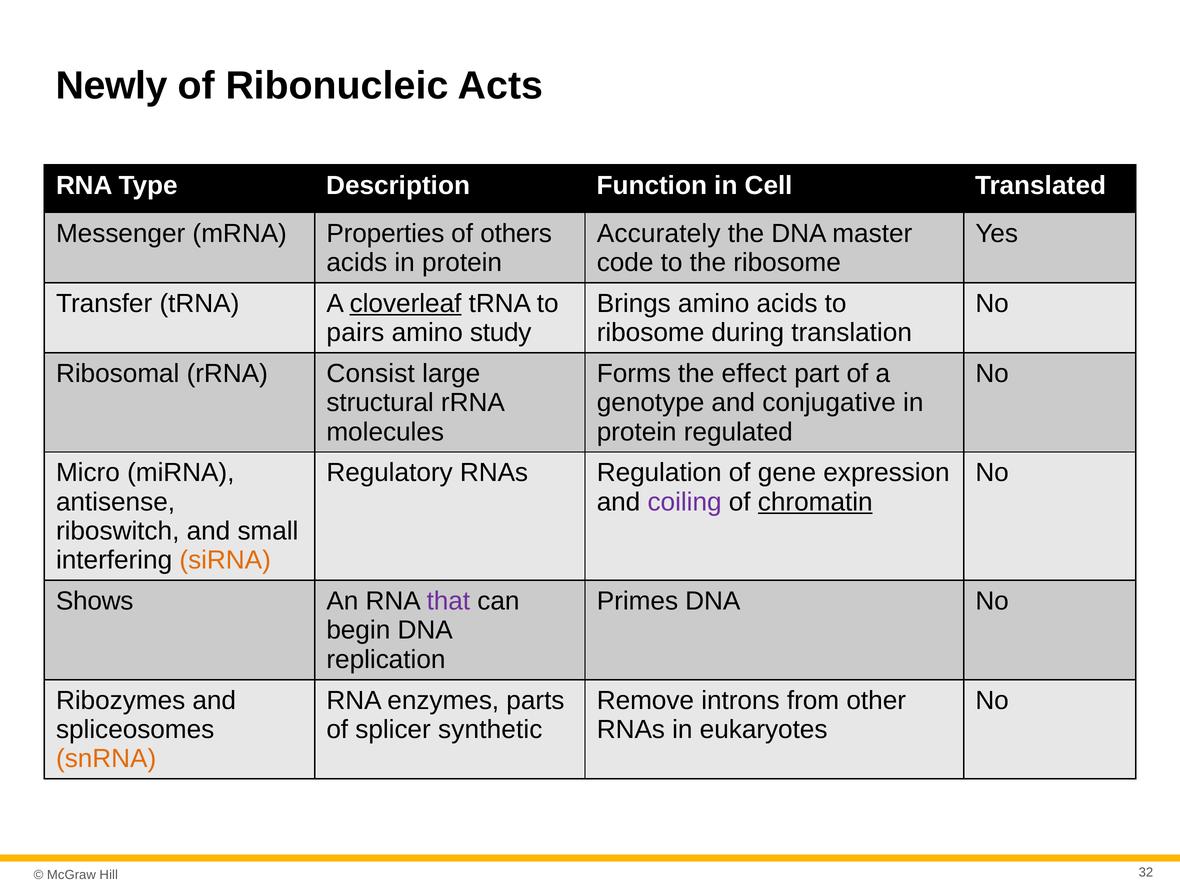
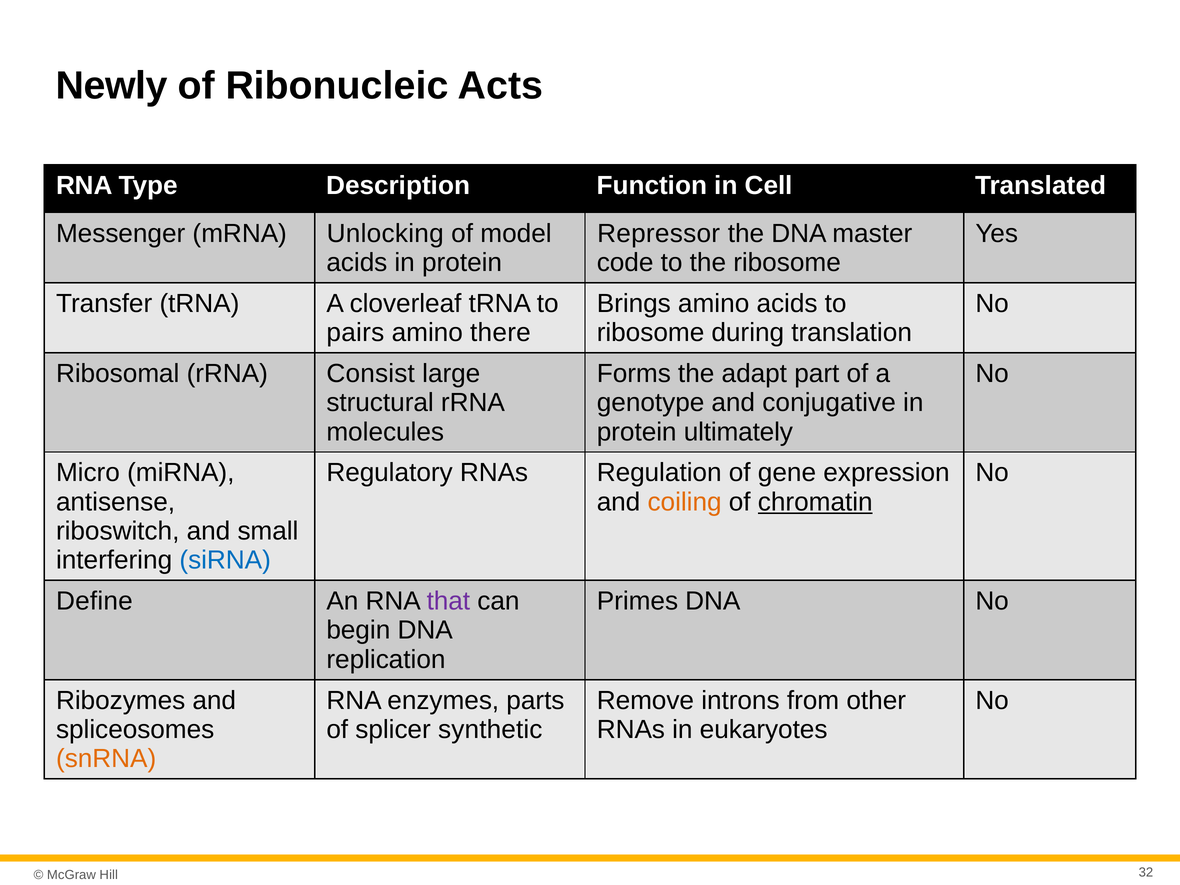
Properties: Properties -> Unlocking
others: others -> model
Accurately: Accurately -> Repressor
cloverleaf underline: present -> none
study: study -> there
effect: effect -> adapt
regulated: regulated -> ultimately
coiling colour: purple -> orange
siRNA colour: orange -> blue
Shows: Shows -> Define
